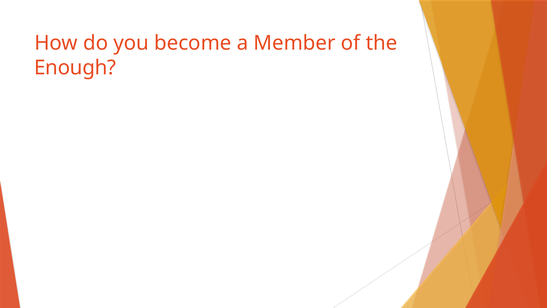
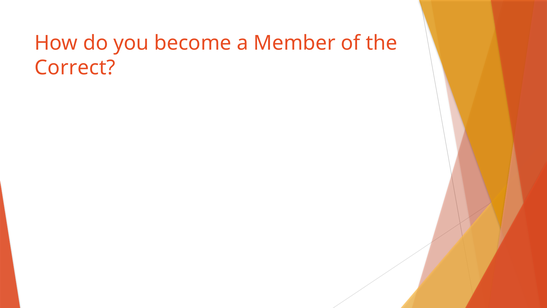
Enough: Enough -> Correct
